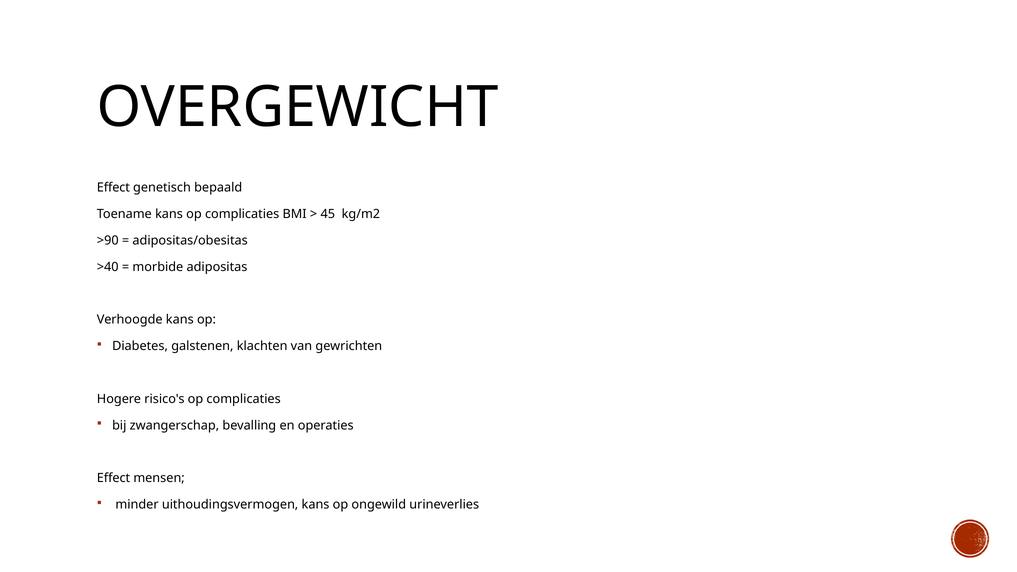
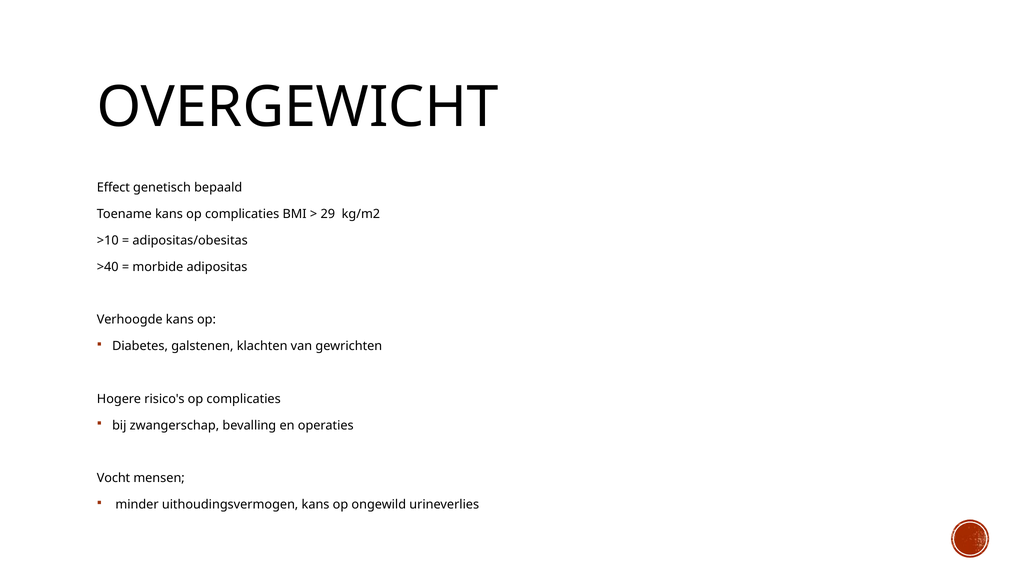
45: 45 -> 29
>90: >90 -> >10
Effect at (114, 478): Effect -> Vocht
